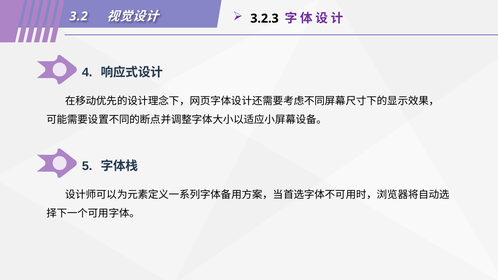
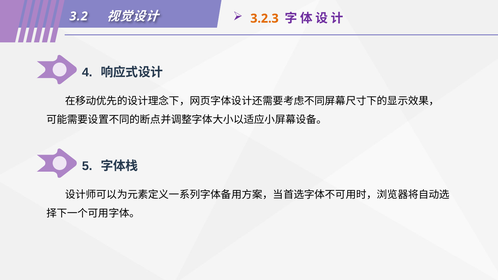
3.2.3 colour: black -> orange
